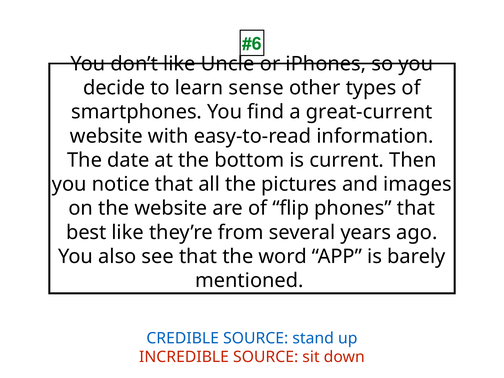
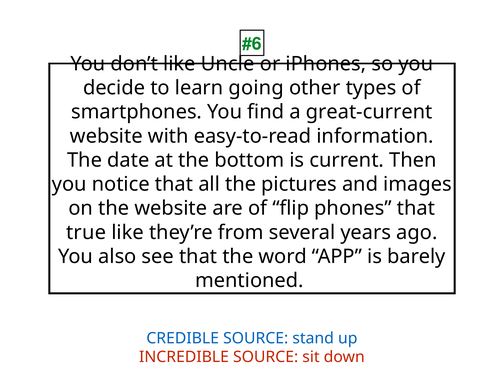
sense: sense -> going
best: best -> true
